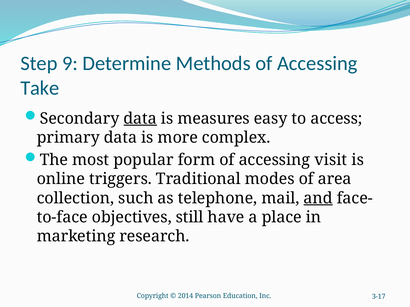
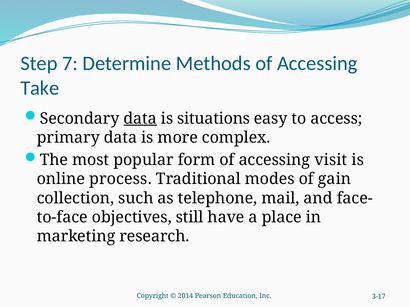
9: 9 -> 7
measures: measures -> situations
triggers: triggers -> process
area: area -> gain
and underline: present -> none
